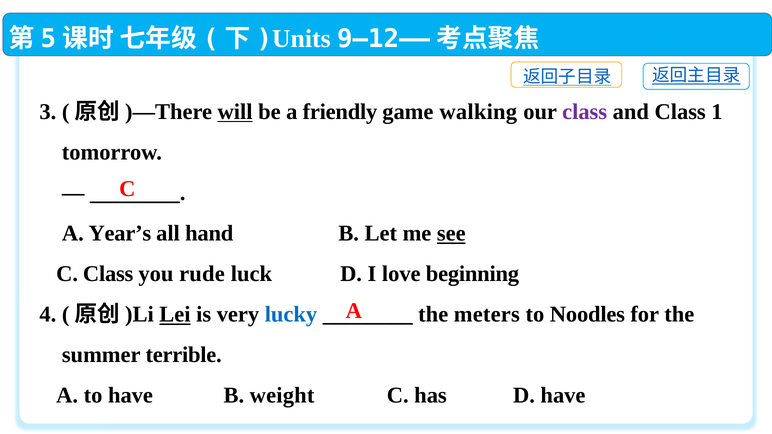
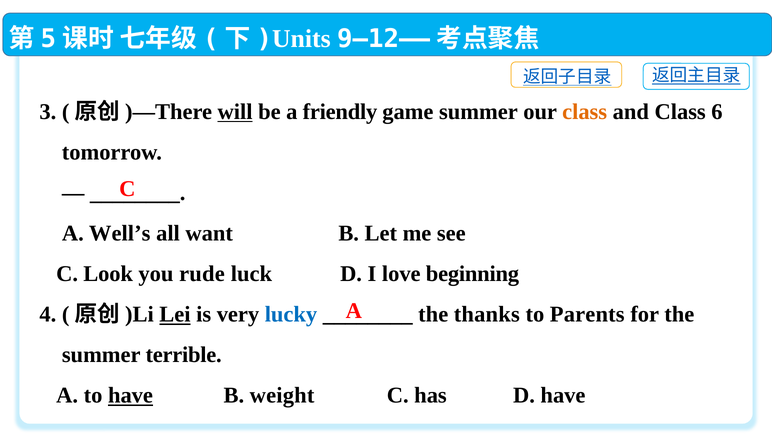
game walking: walking -> summer
class at (585, 112) colour: purple -> orange
1: 1 -> 6
Year’s: Year’s -> Well’s
hand: hand -> want
see underline: present -> none
C Class: Class -> Look
meters: meters -> thanks
Noodles: Noodles -> Parents
have at (130, 396) underline: none -> present
